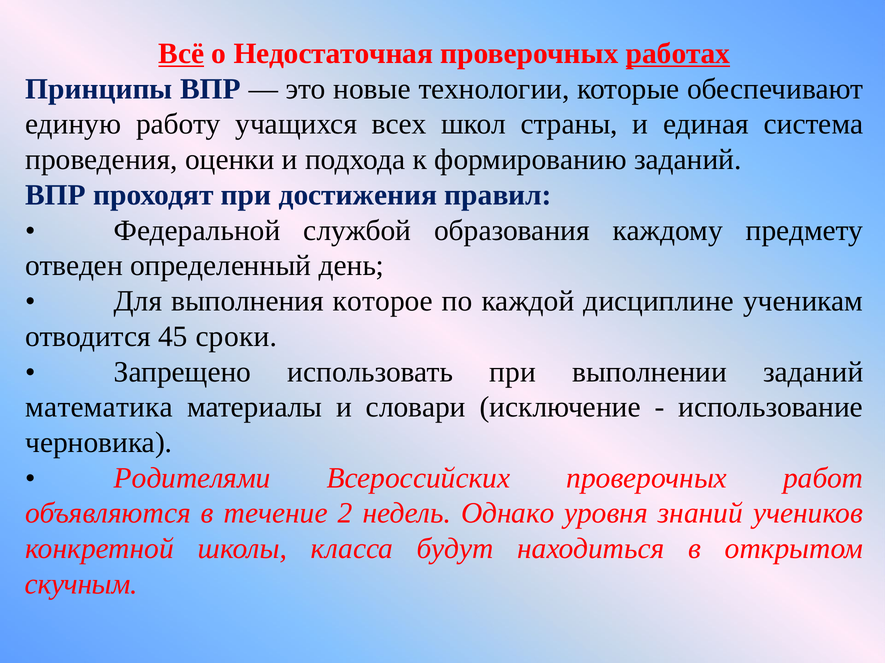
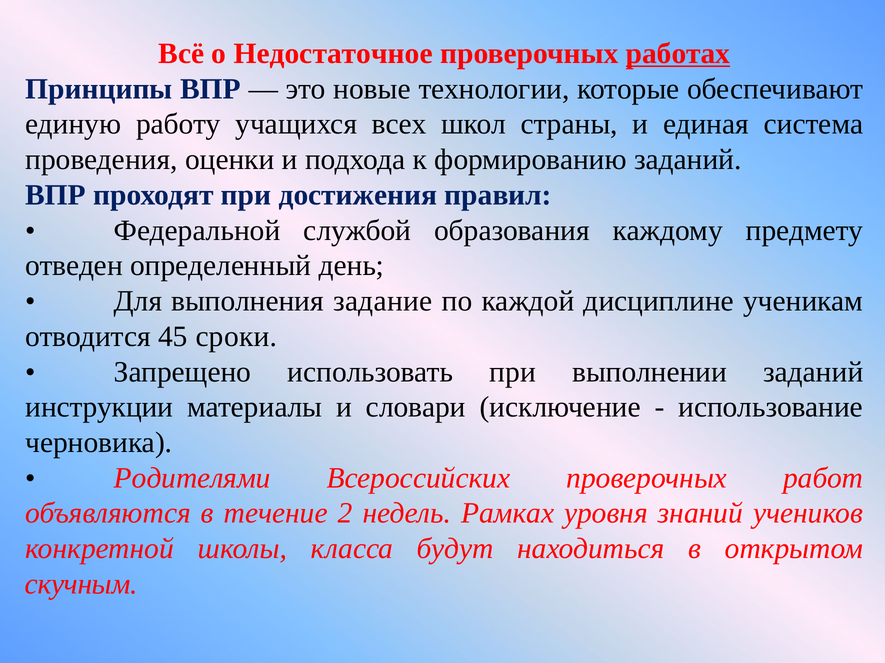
Всё underline: present -> none
Недостаточная: Недостаточная -> Недостаточное
которое: которое -> задание
математика: математика -> инструкции
Однако: Однако -> Рамках
